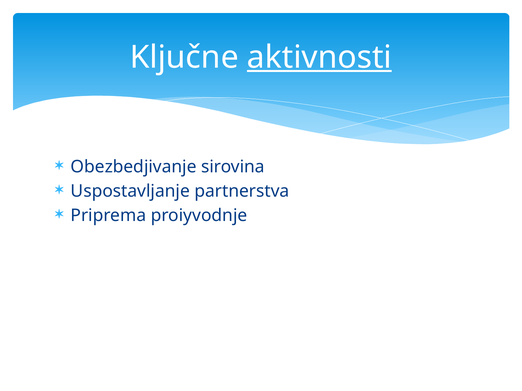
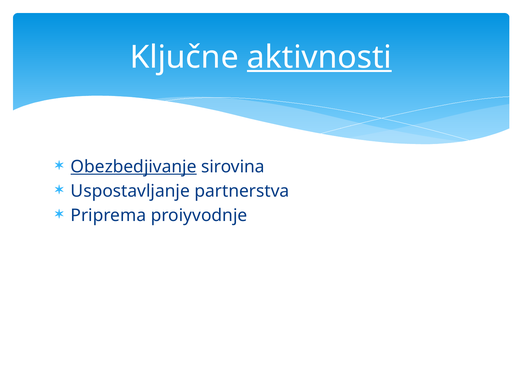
Obezbedjivanje underline: none -> present
